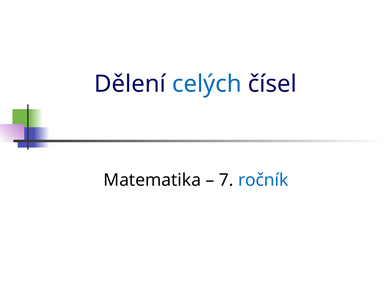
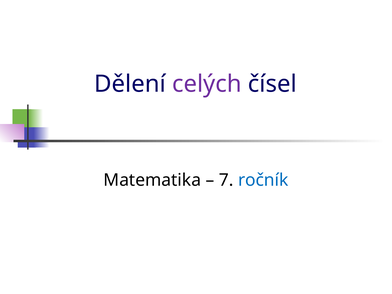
celých colour: blue -> purple
